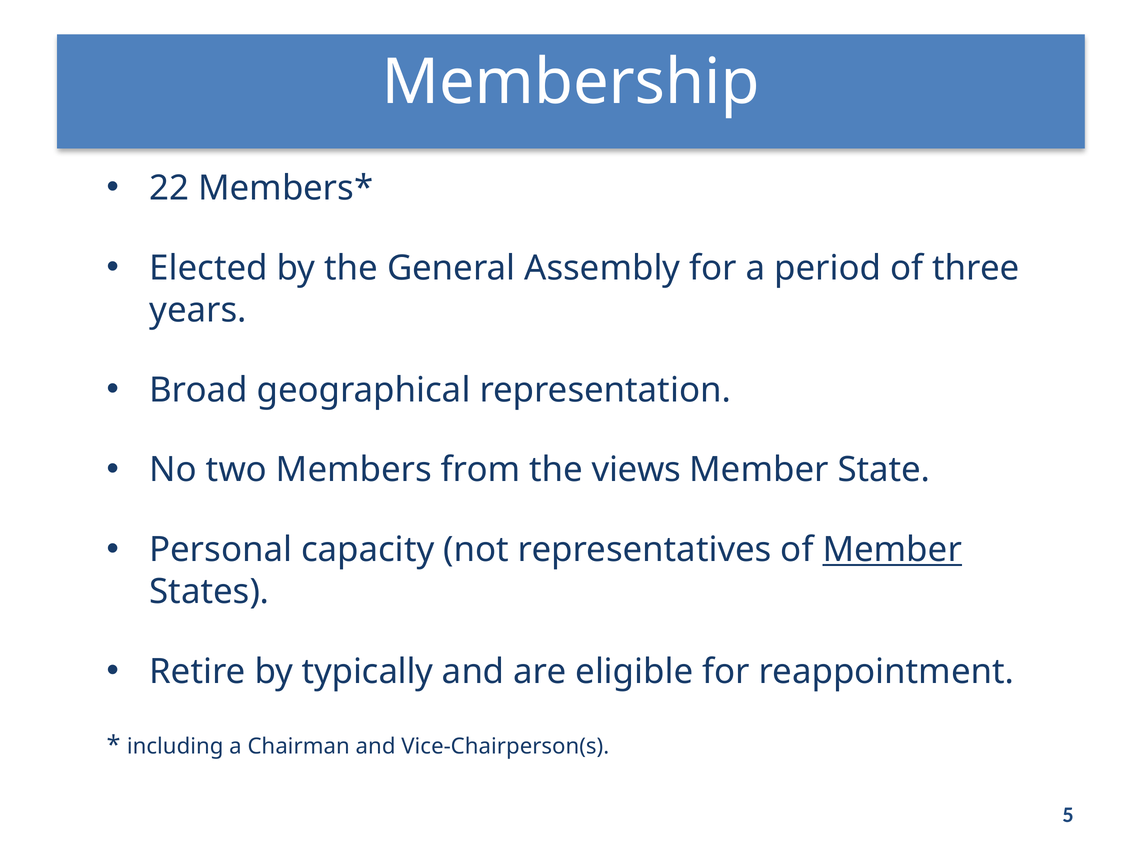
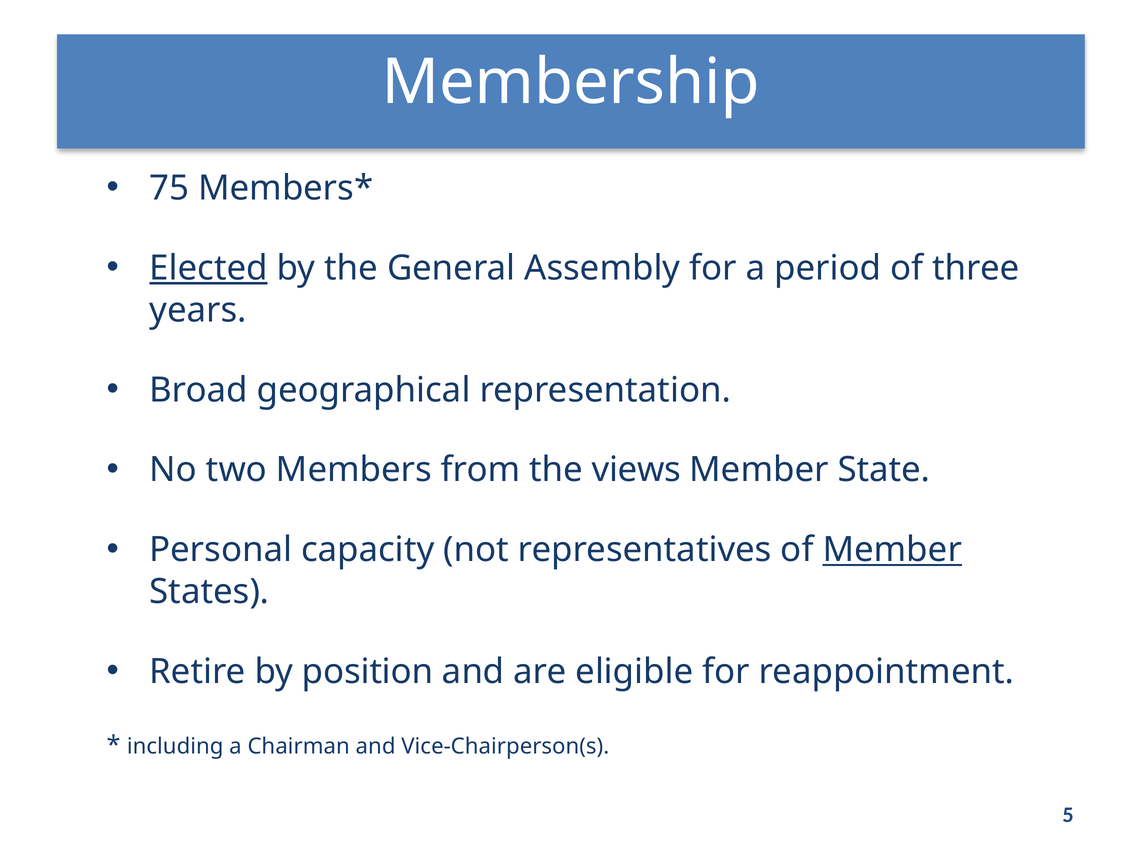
22: 22 -> 75
Elected underline: none -> present
typically: typically -> position
